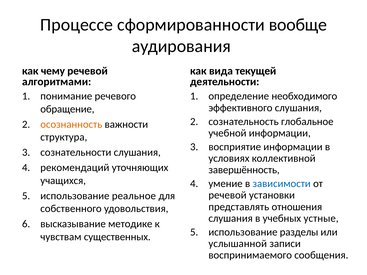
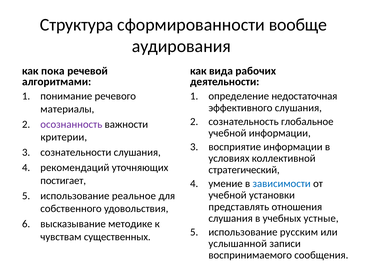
Процессе: Процессе -> Структура
чему: чему -> пока
текущей: текущей -> рабочих
необходимого: необходимого -> недостаточная
обращение: обращение -> материалы
осознанность colour: orange -> purple
структура: структура -> критерии
завершённость: завершённость -> стратегический
учащихся: учащихся -> постигает
речевой at (227, 195): речевой -> учебной
разделы: разделы -> русским
